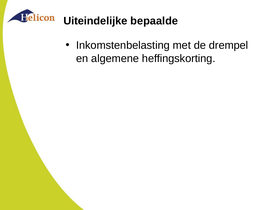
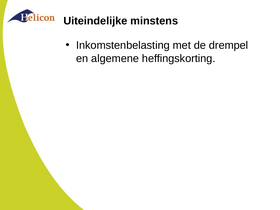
bepaalde: bepaalde -> minstens
